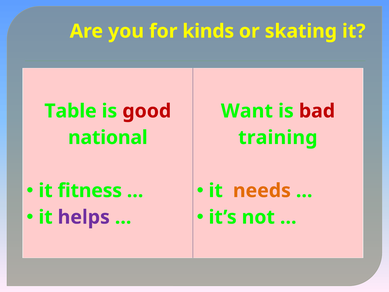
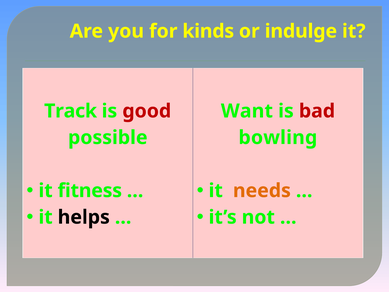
skating: skating -> indulge
Table: Table -> Track
national: national -> possible
training: training -> bowling
helps colour: purple -> black
